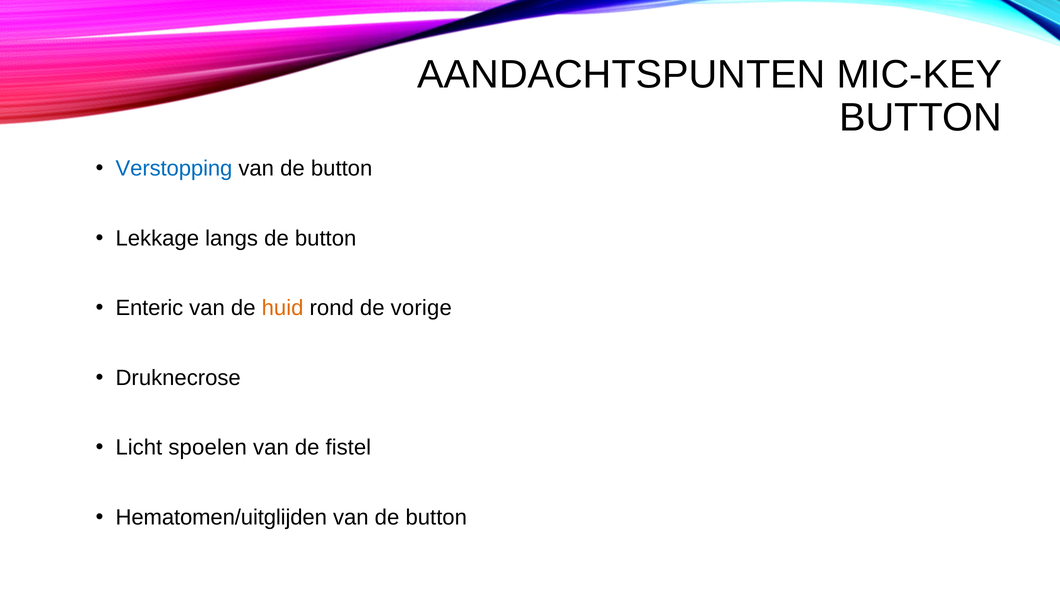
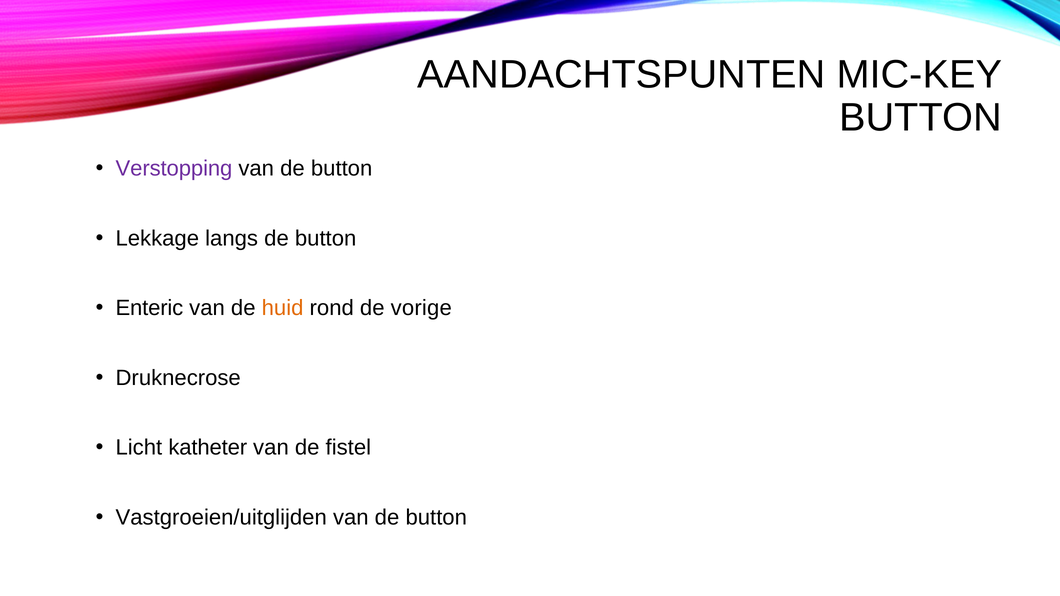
Verstopping colour: blue -> purple
spoelen: spoelen -> katheter
Hematomen/uitglijden: Hematomen/uitglijden -> Vastgroeien/uitglijden
